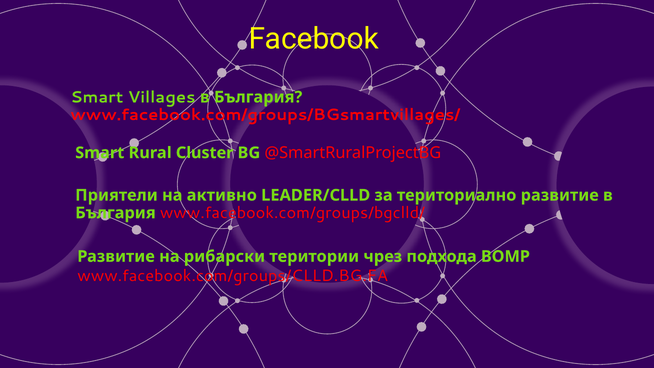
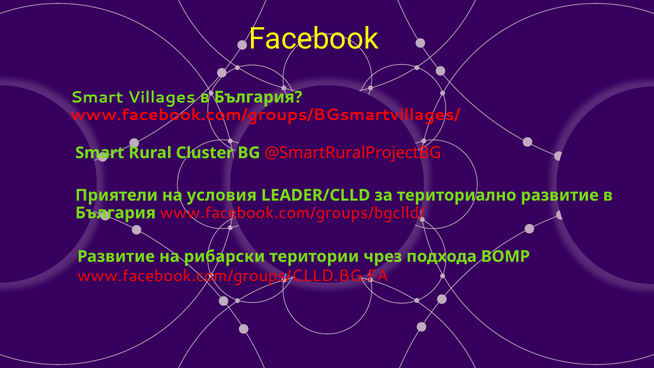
активно: активно -> условия
